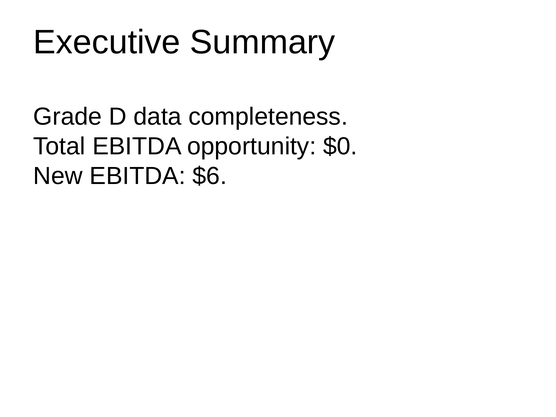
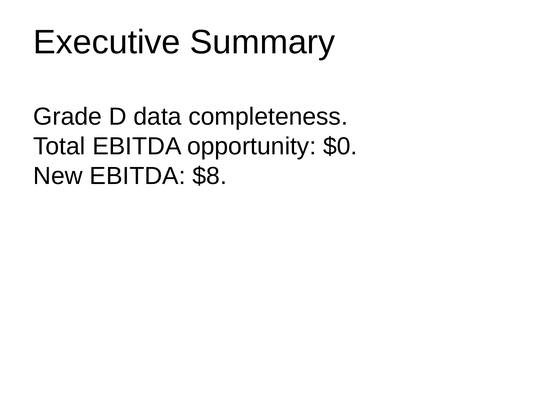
$6: $6 -> $8
